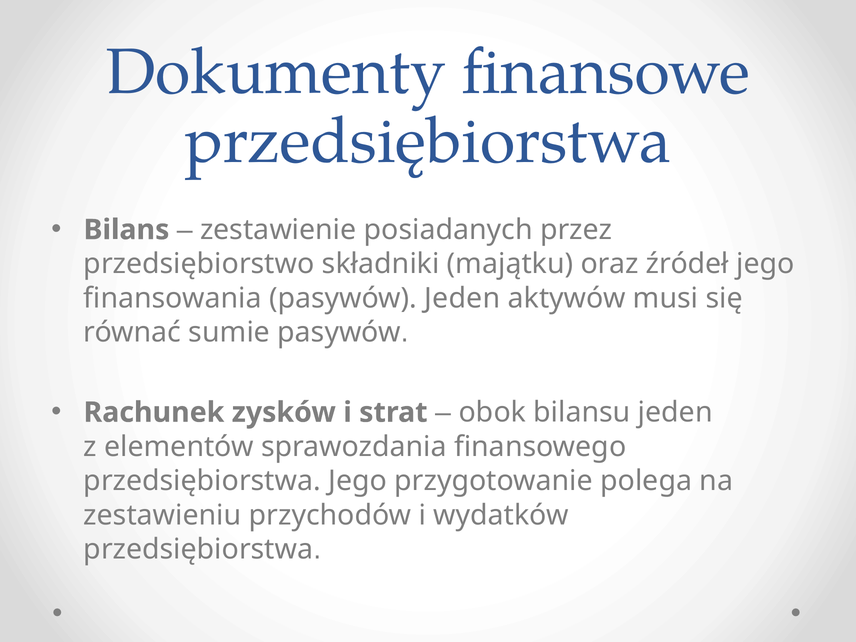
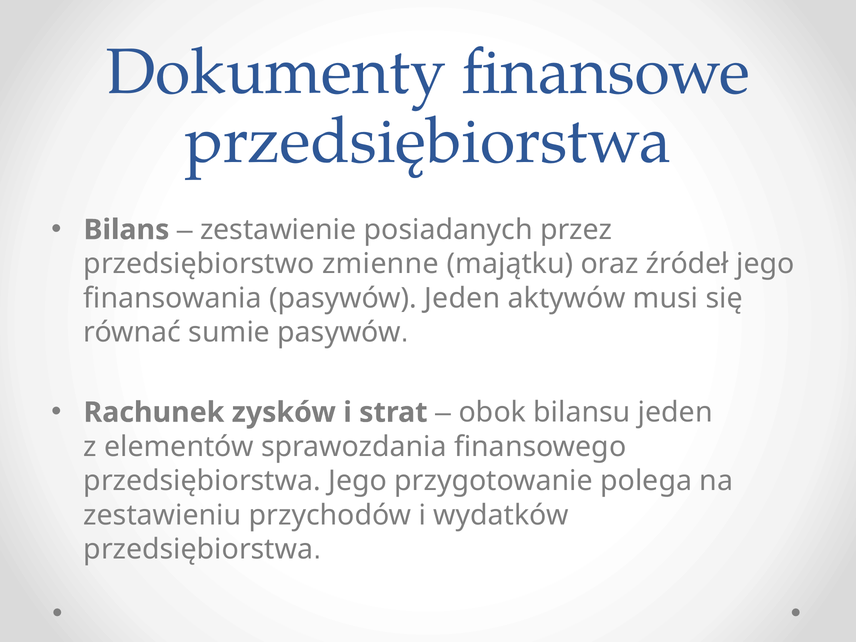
składniki: składniki -> zmienne
